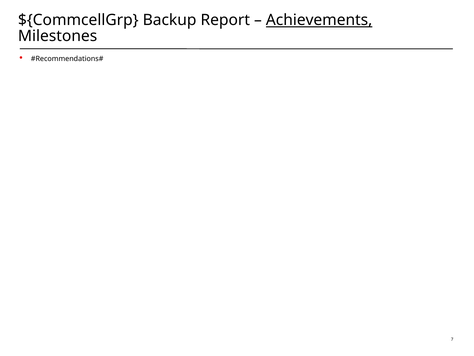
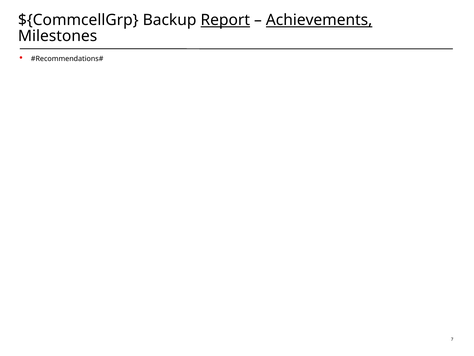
Report underline: none -> present
